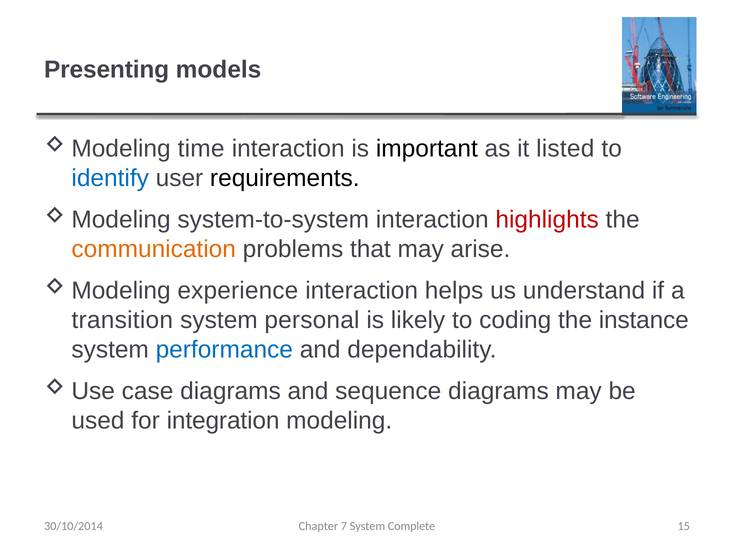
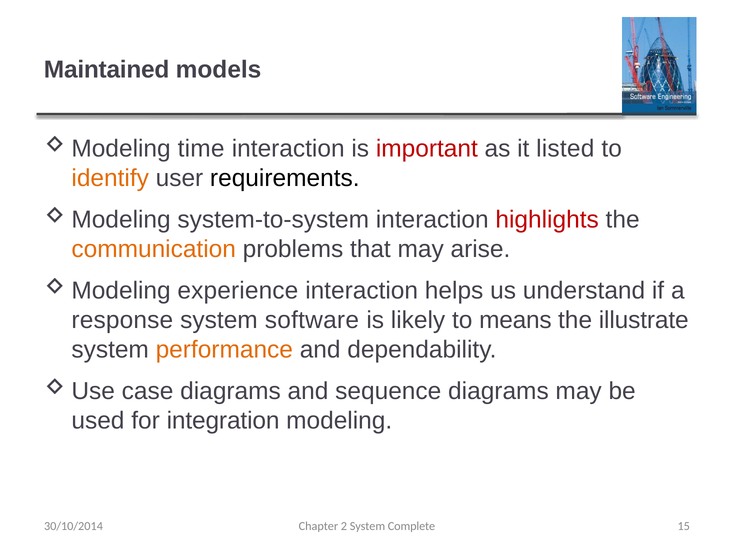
Presenting: Presenting -> Maintained
important colour: black -> red
identify colour: blue -> orange
transition: transition -> response
personal: personal -> software
coding: coding -> means
instance: instance -> illustrate
performance colour: blue -> orange
7: 7 -> 2
